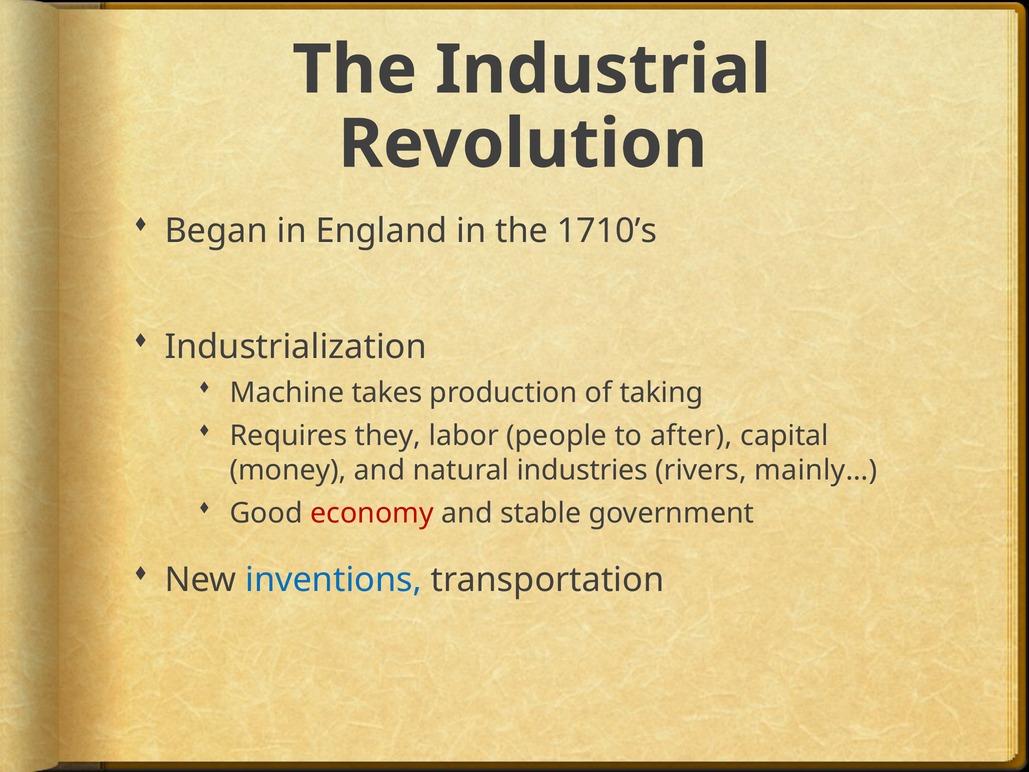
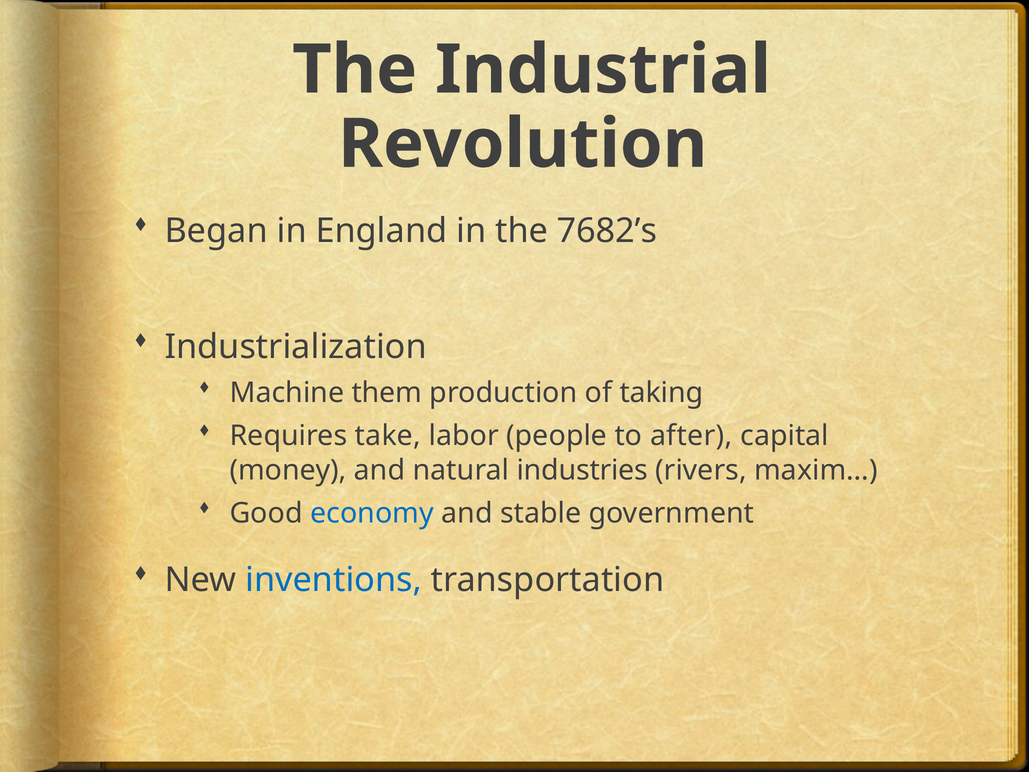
1710’s: 1710’s -> 7682’s
takes: takes -> them
they: they -> take
mainly…: mainly… -> maxim…
economy colour: red -> blue
